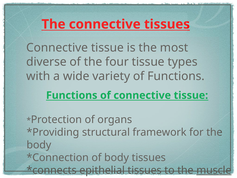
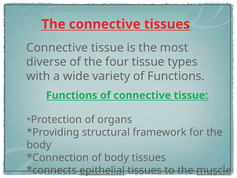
epithelial underline: none -> present
